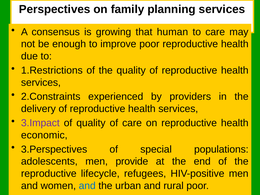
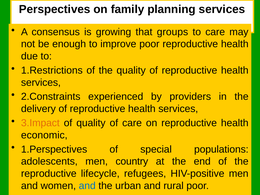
human: human -> groups
3.Impact colour: purple -> orange
3.Perspectives: 3.Perspectives -> 1.Perspectives
provide: provide -> country
